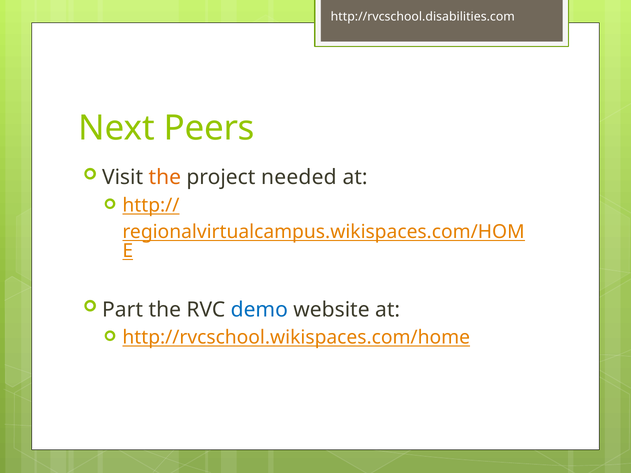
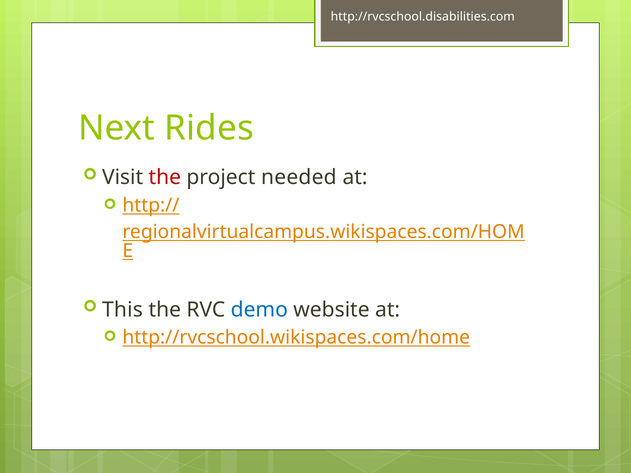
Peers: Peers -> Rides
the at (165, 178) colour: orange -> red
Part: Part -> This
